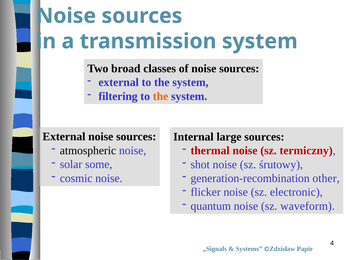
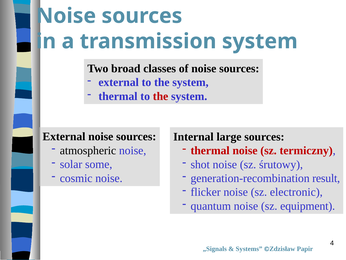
filtering at (118, 96): filtering -> thermal
the at (161, 96) colour: orange -> red
other: other -> result
waveform: waveform -> equipment
